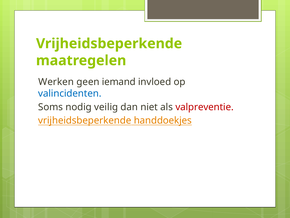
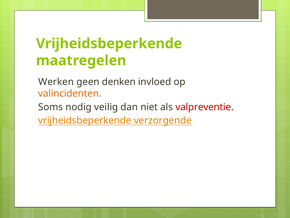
iemand: iemand -> denken
valincidenten colour: blue -> orange
handdoekjes: handdoekjes -> verzorgende
